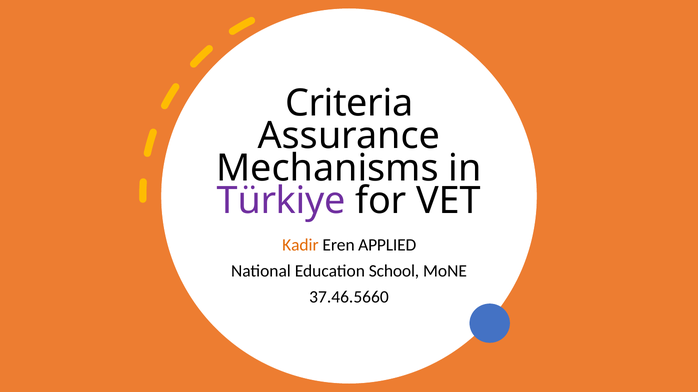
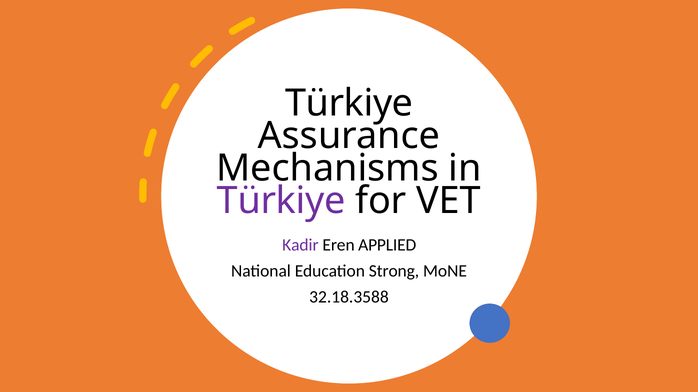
Criteria at (349, 103): Criteria -> Türkiye
Kadir colour: orange -> purple
School: School -> Strong
37.46.5660: 37.46.5660 -> 32.18.3588
